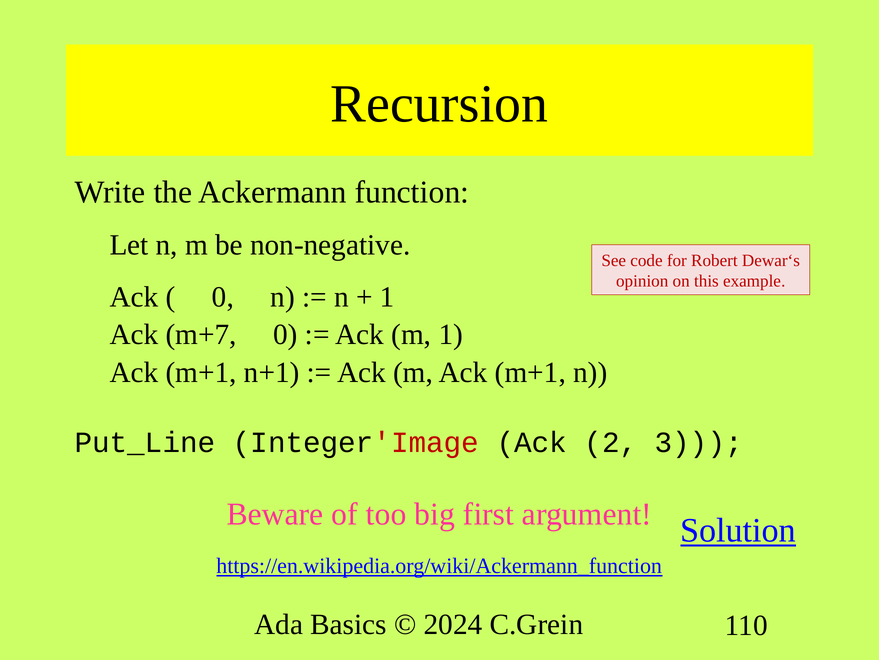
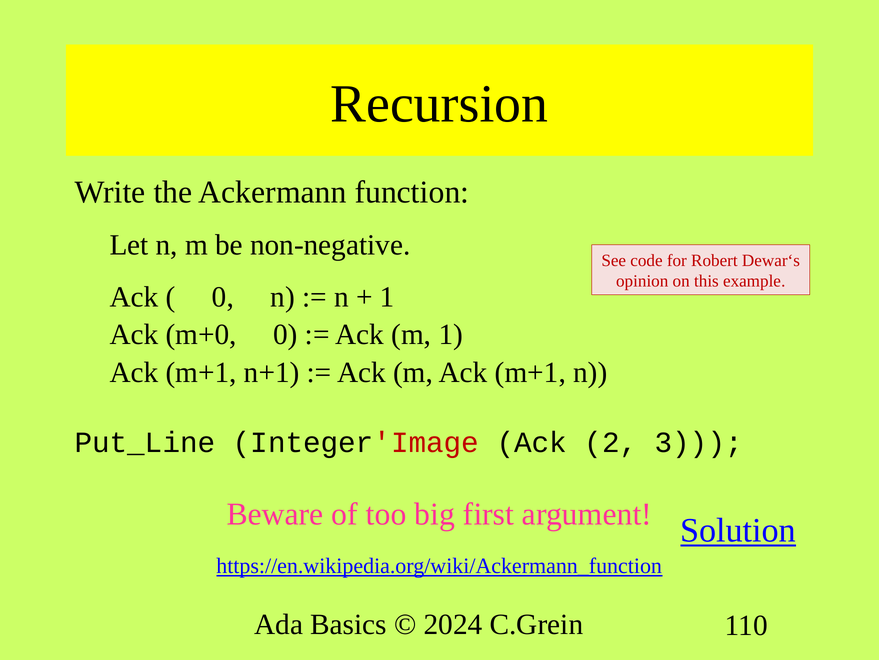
m+7: m+7 -> m+0
